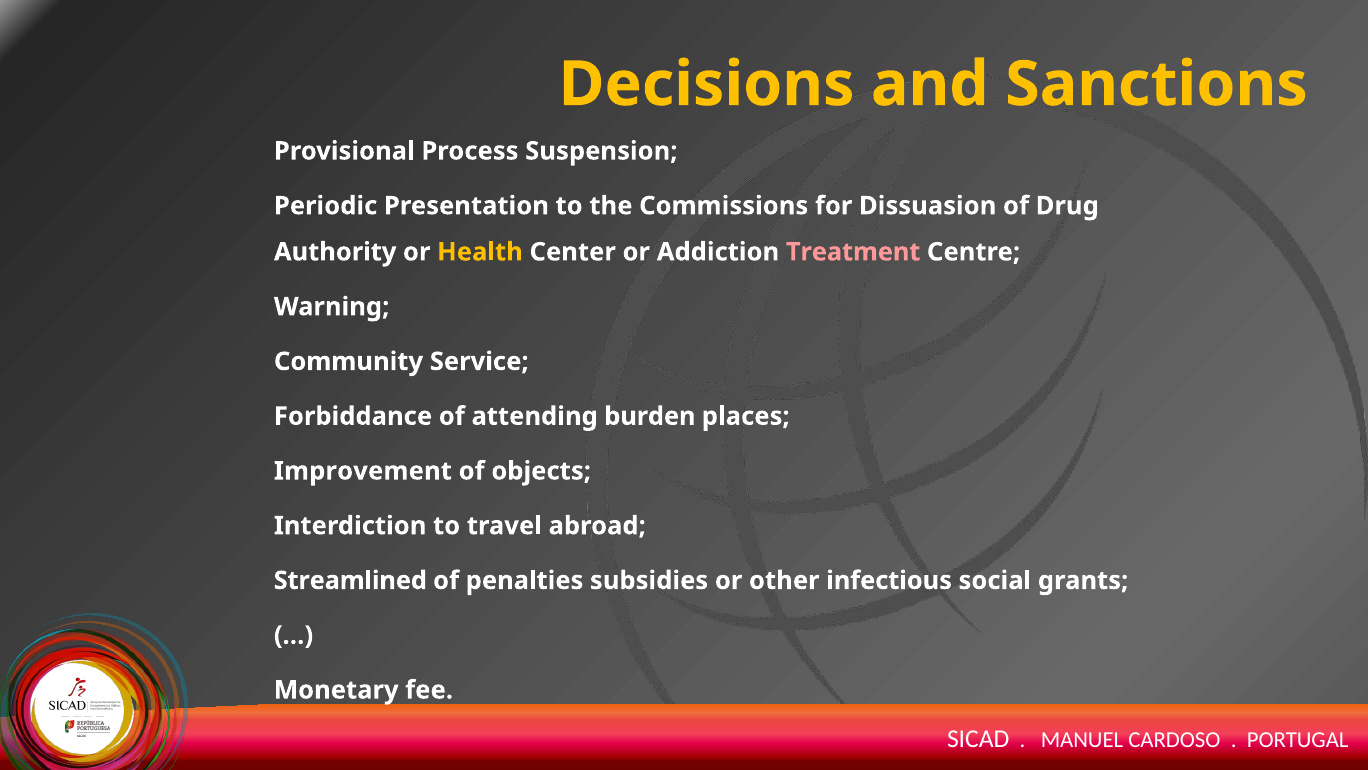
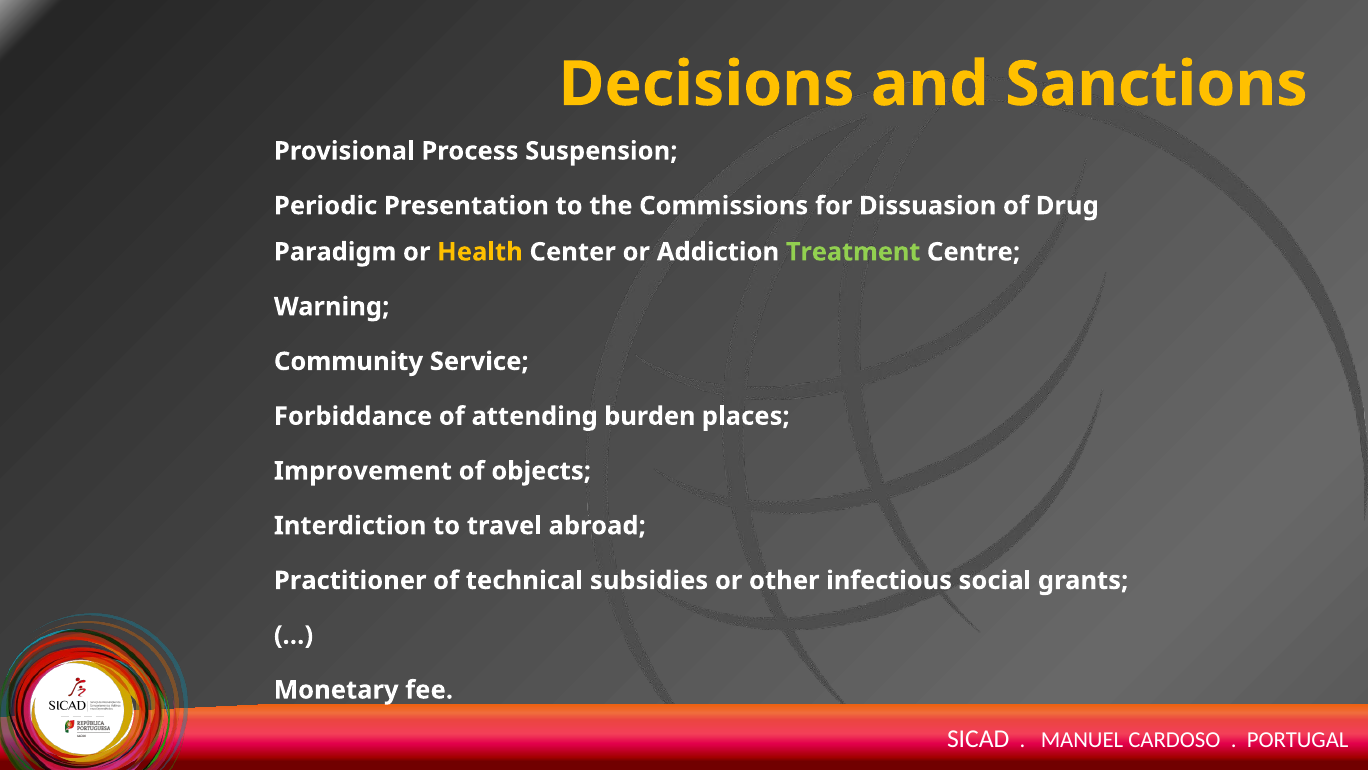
Authority: Authority -> Paradigm
Treatment colour: pink -> light green
Streamlined: Streamlined -> Practitioner
penalties: penalties -> technical
